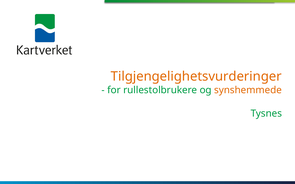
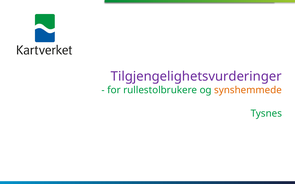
Tilgjengelighetsvurderinger colour: orange -> purple
